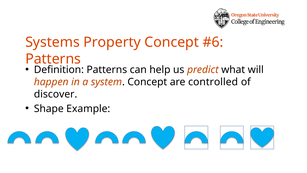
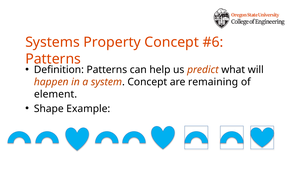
controlled: controlled -> remaining
discover: discover -> element
